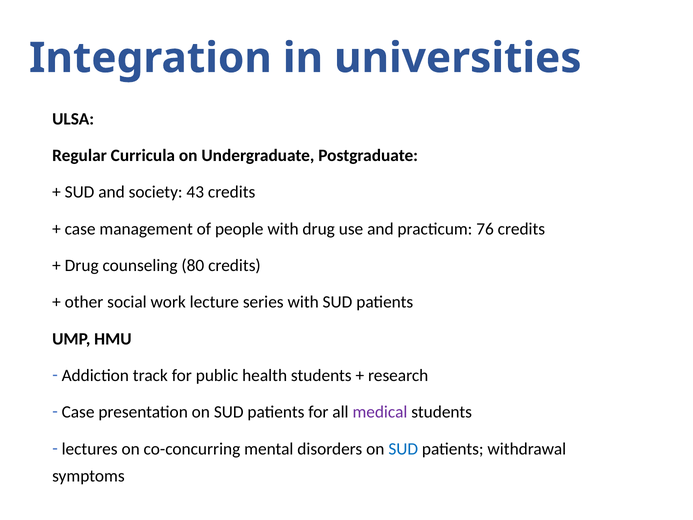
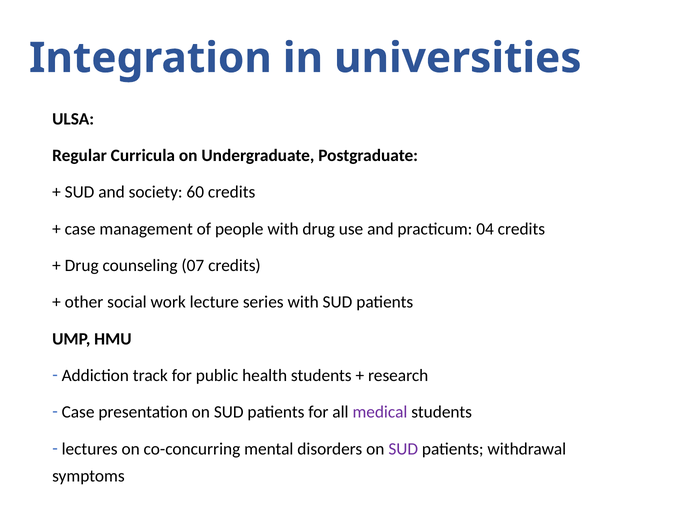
43: 43 -> 60
76: 76 -> 04
80: 80 -> 07
SUD at (403, 449) colour: blue -> purple
